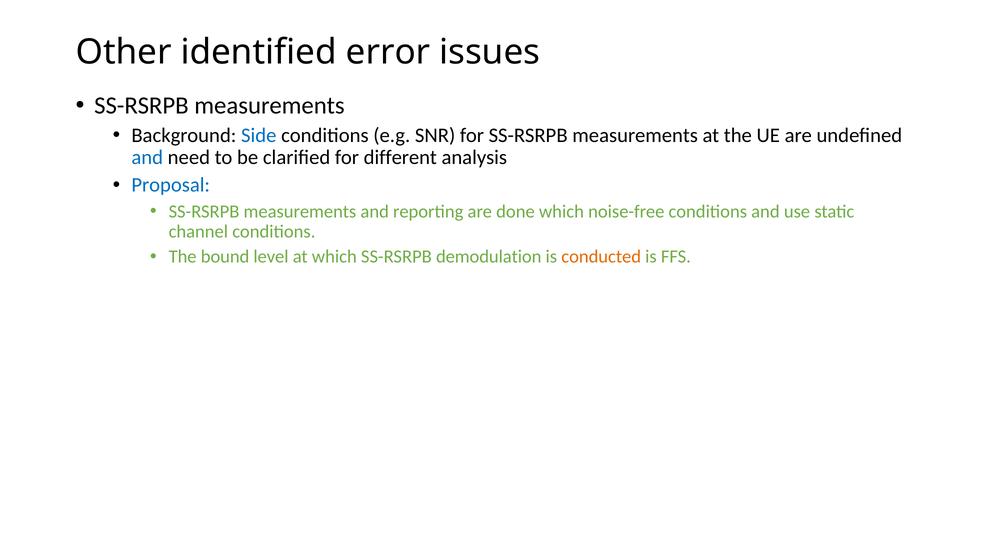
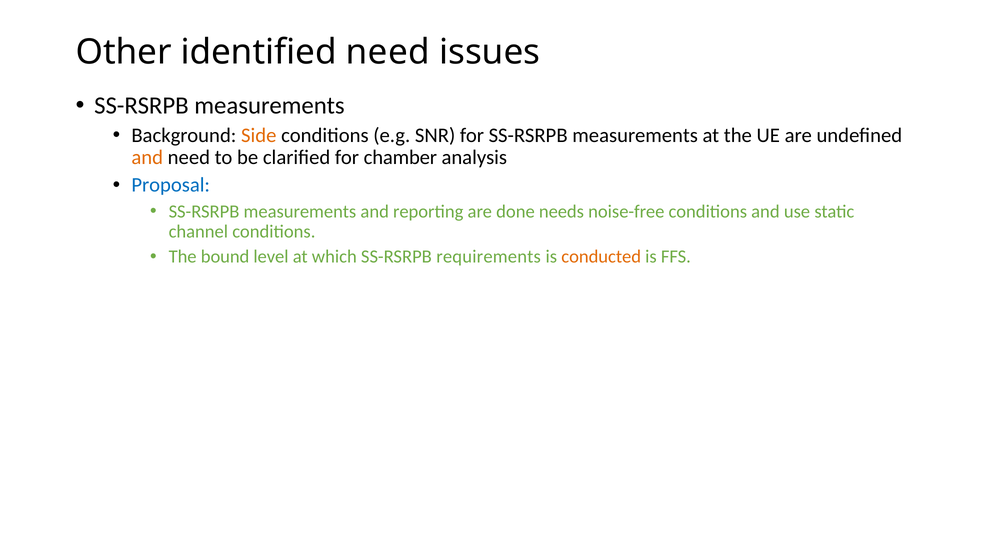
identified error: error -> need
Side colour: blue -> orange
and at (147, 158) colour: blue -> orange
different: different -> chamber
done which: which -> needs
demodulation: demodulation -> requirements
